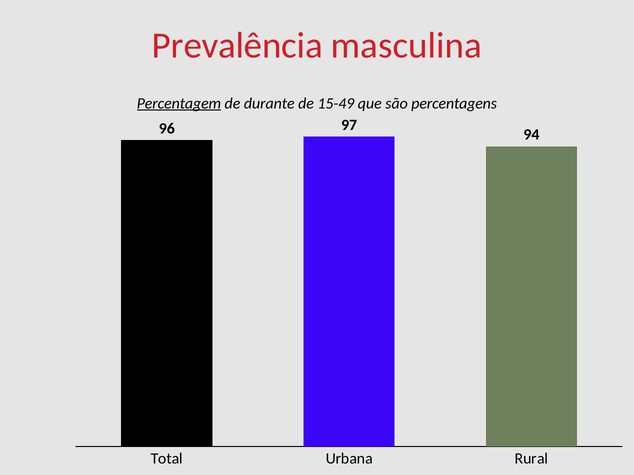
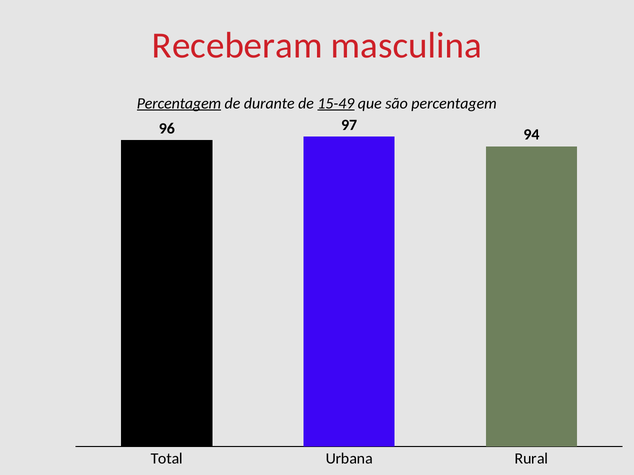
Prevalência: Prevalência -> Receberam
15-49 underline: none -> present
são percentagens: percentagens -> percentagem
